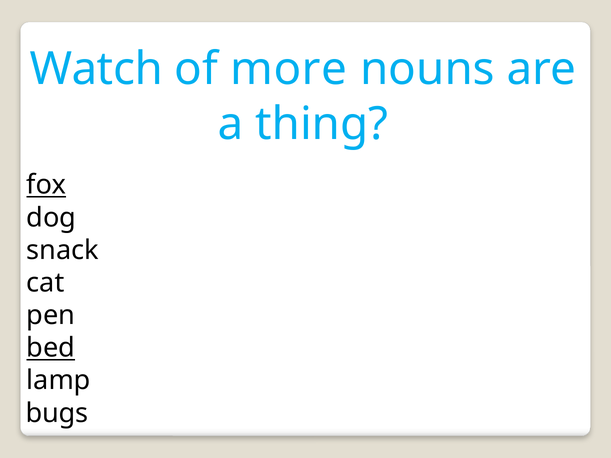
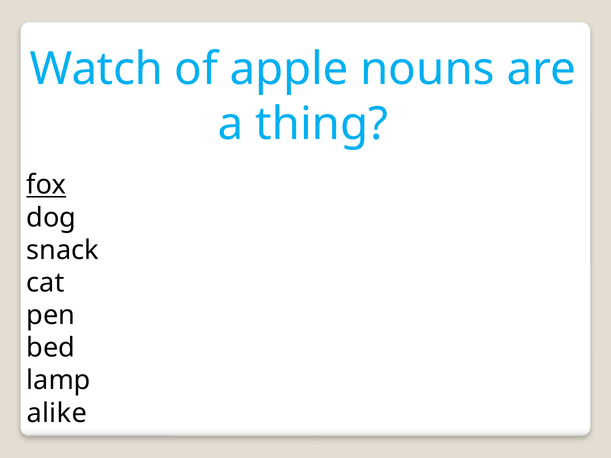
more: more -> apple
bed underline: present -> none
bugs: bugs -> alike
